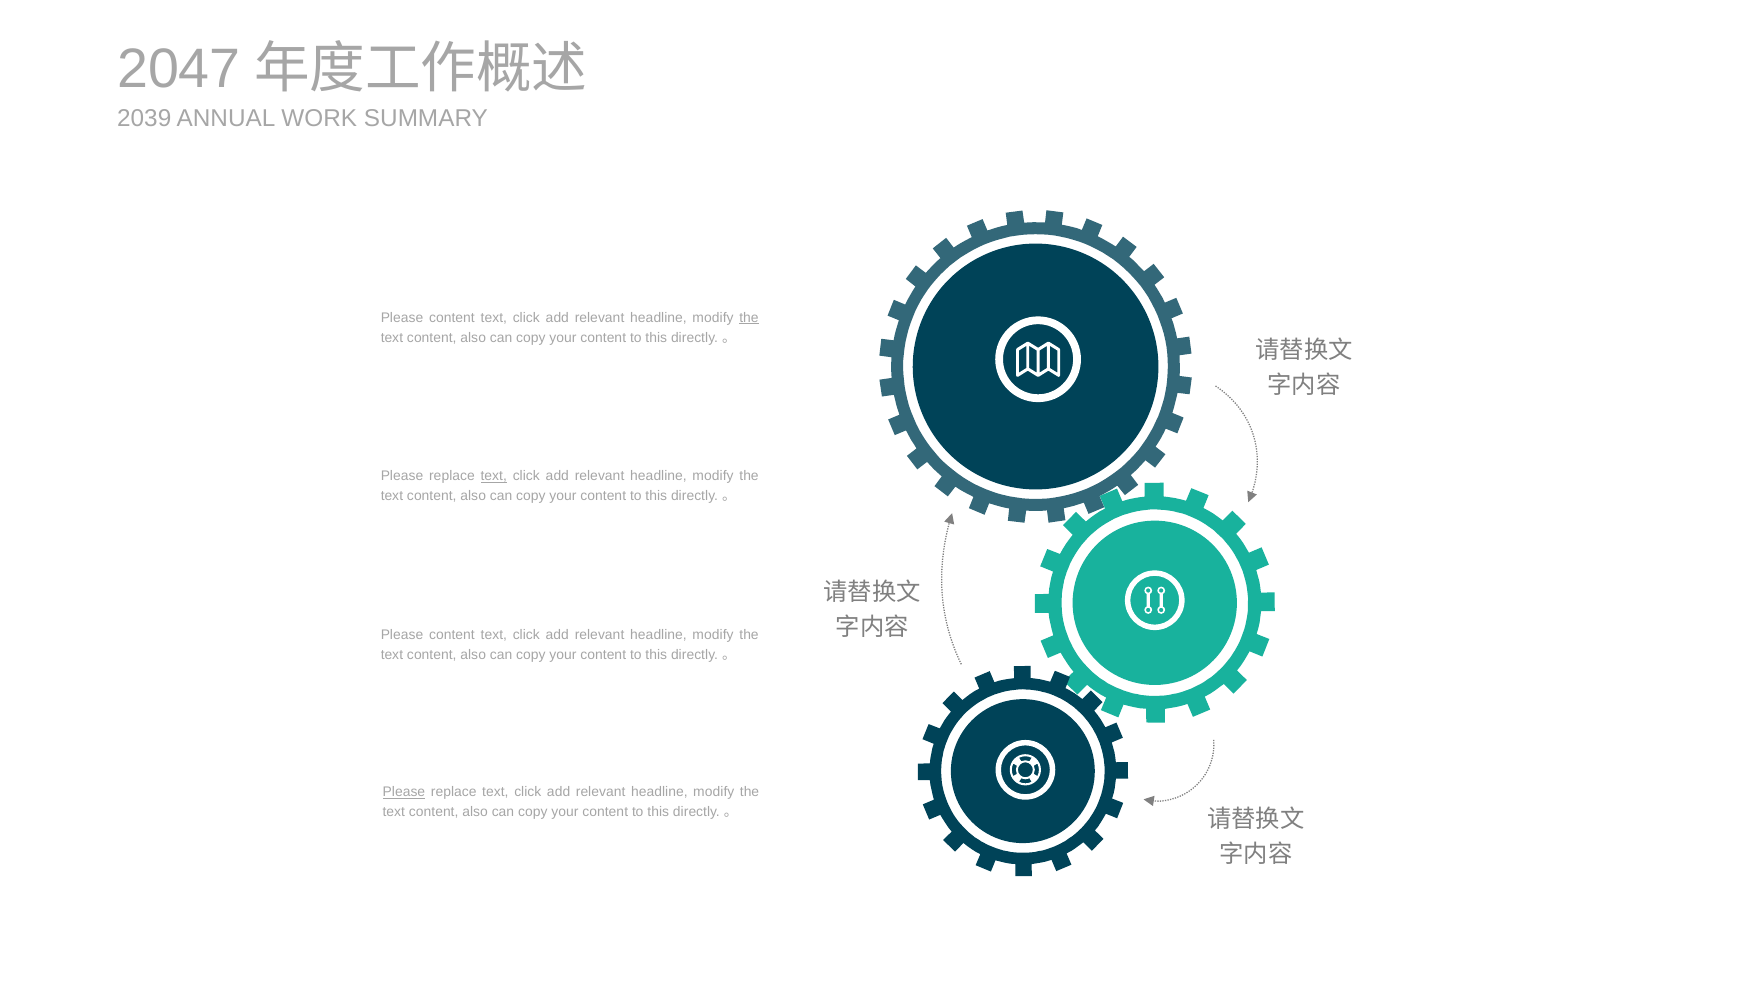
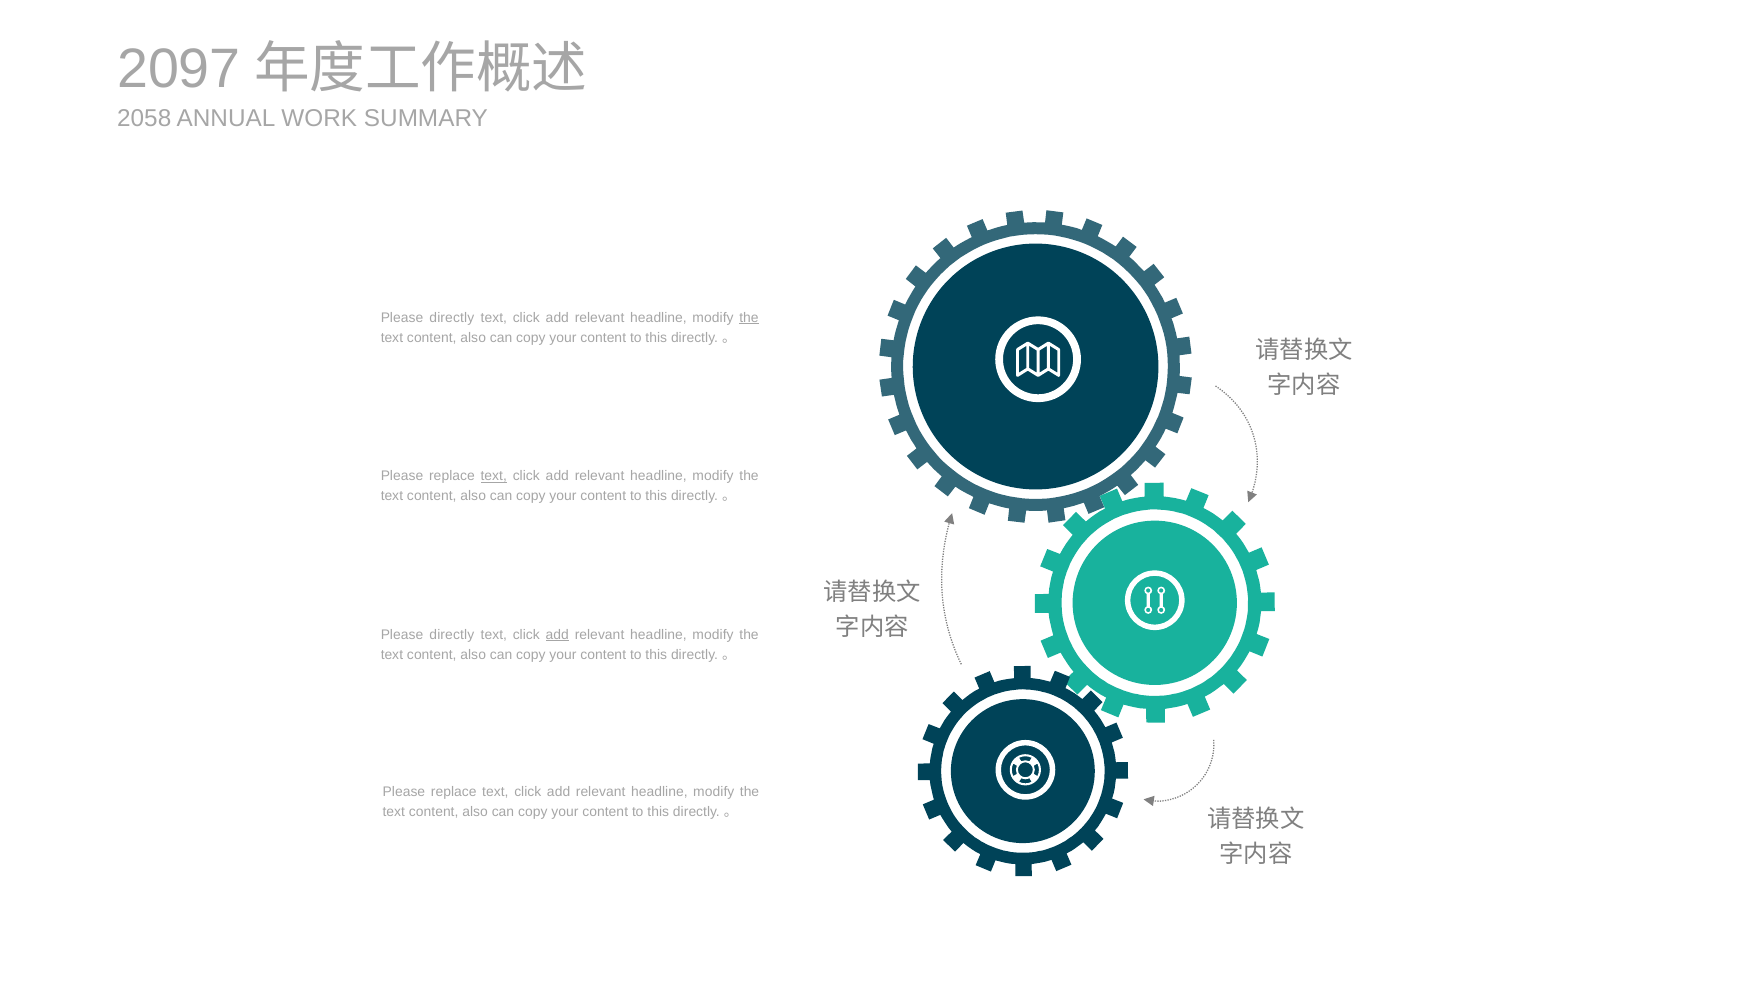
2047: 2047 -> 2097
2039: 2039 -> 2058
content at (452, 318): content -> directly
content at (452, 635): content -> directly
add at (557, 635) underline: none -> present
Please at (404, 792) underline: present -> none
